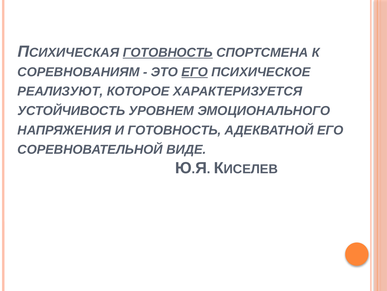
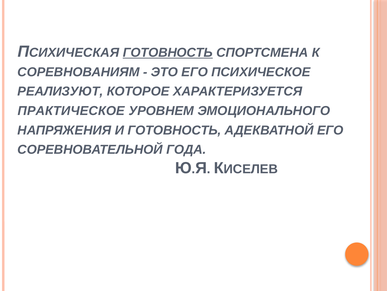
ЕГО at (195, 72) underline: present -> none
УСТОЙЧИВОСТЬ: УСТОЙЧИВОСТЬ -> ПРАКТИЧЕСКОЕ
ВИДЕ: ВИДЕ -> ГОДА
